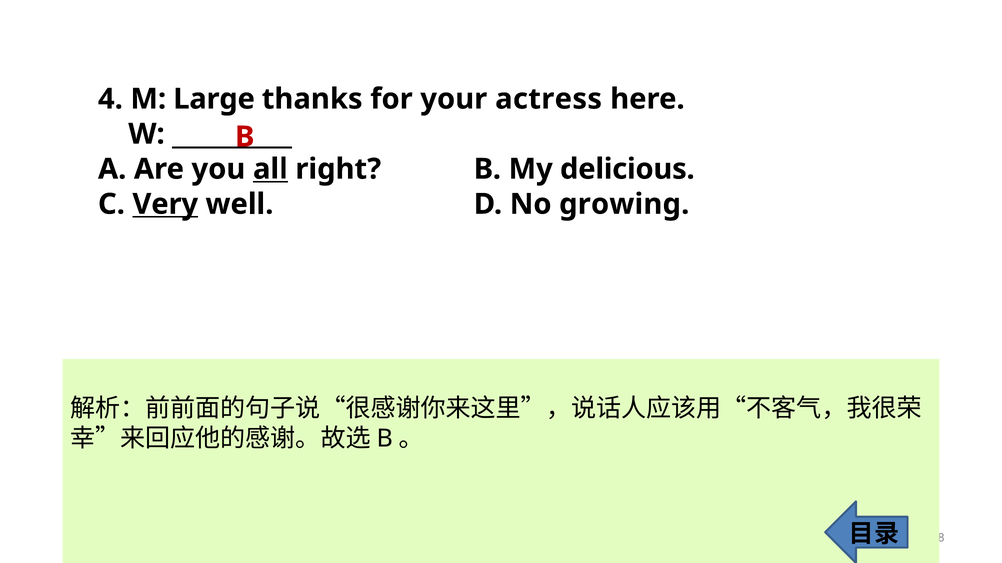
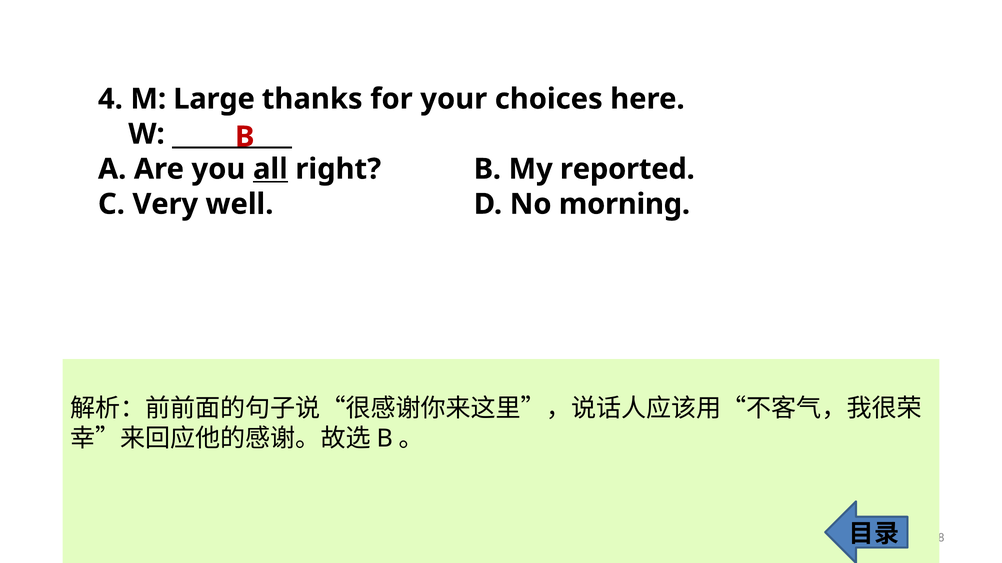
actress: actress -> choices
delicious: delicious -> reported
Very underline: present -> none
growing: growing -> morning
